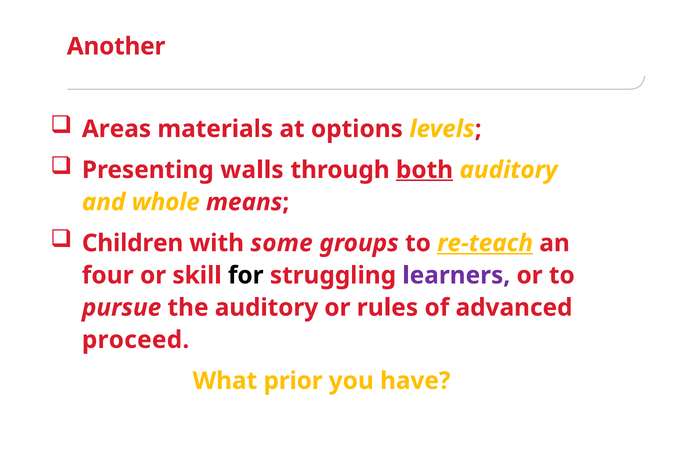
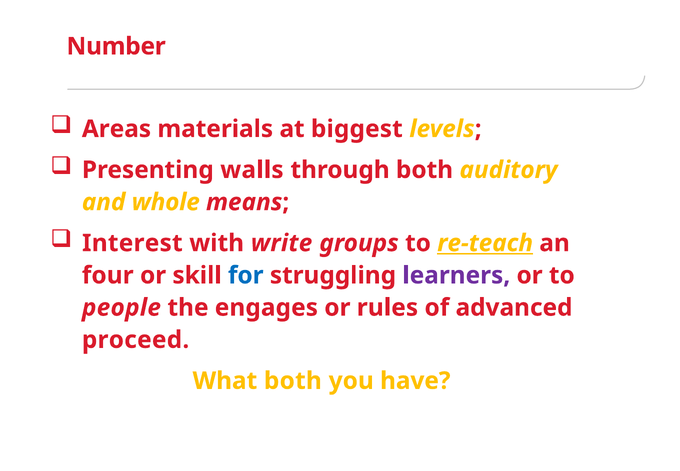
Another: Another -> Number
options: options -> biggest
both at (425, 170) underline: present -> none
Children: Children -> Interest
some: some -> write
for colour: black -> blue
pursue: pursue -> people
the auditory: auditory -> engages
What prior: prior -> both
